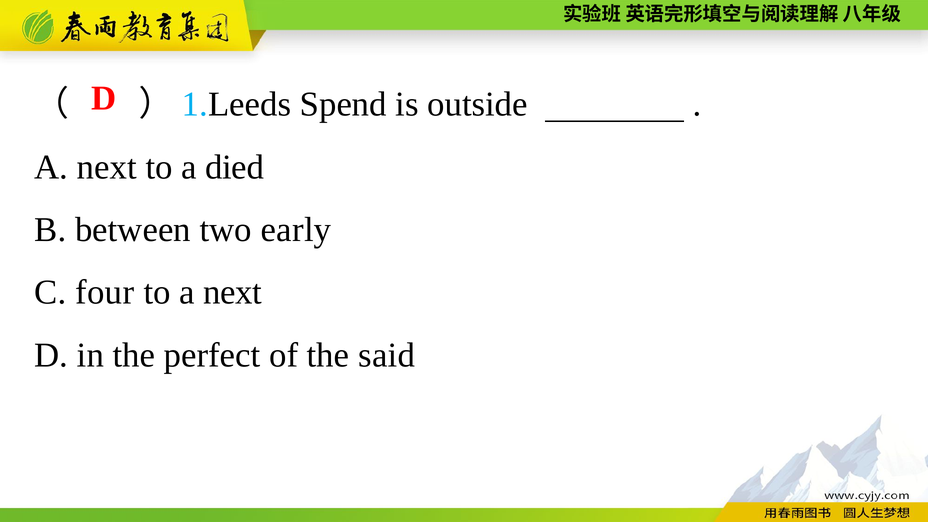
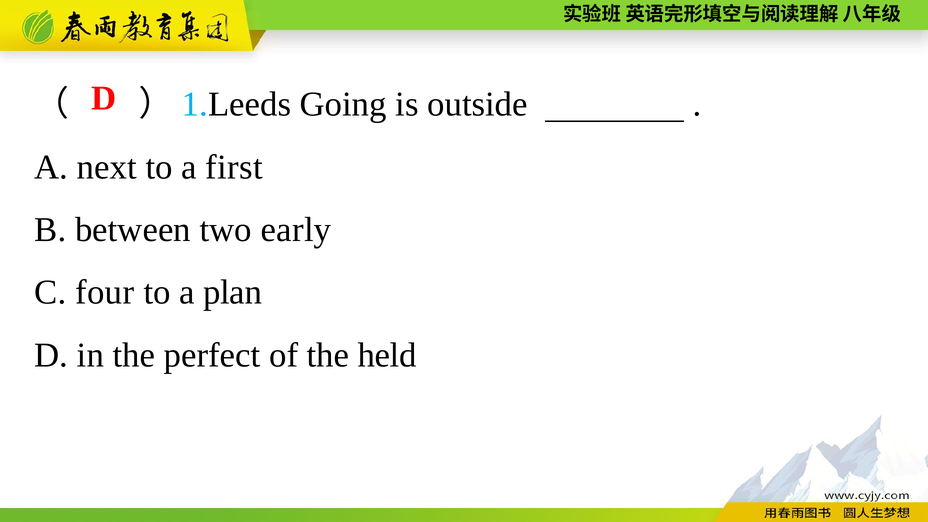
Spend: Spend -> Going
died: died -> first
to a next: next -> plan
said: said -> held
